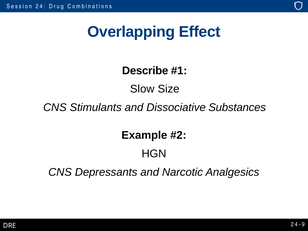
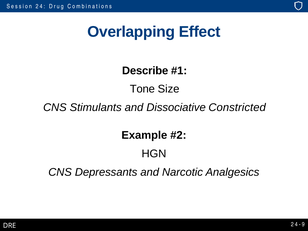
Slow: Slow -> Tone
Substances: Substances -> Constricted
